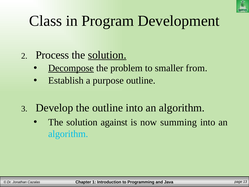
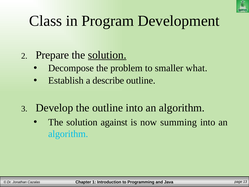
Process: Process -> Prepare
Decompose underline: present -> none
from: from -> what
purpose: purpose -> describe
